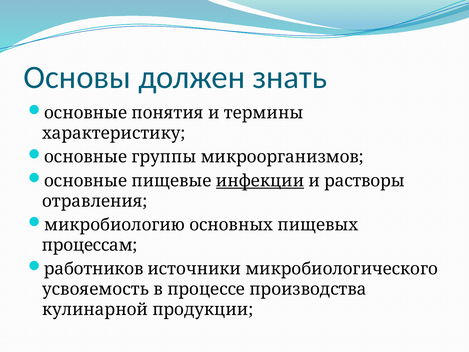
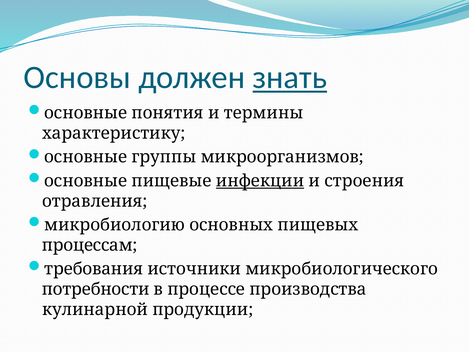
знать underline: none -> present
растворы: растворы -> строения
работников: работников -> требования
усвояемость: усвояемость -> потребности
